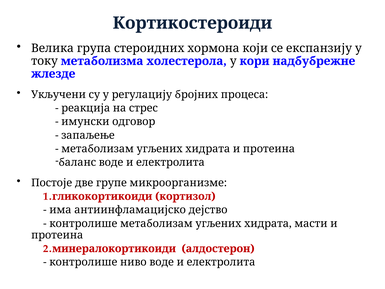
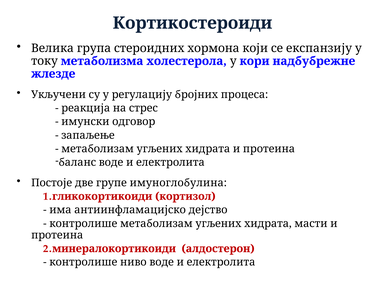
микроорганизме: микроорганизме -> имуноглобулина
